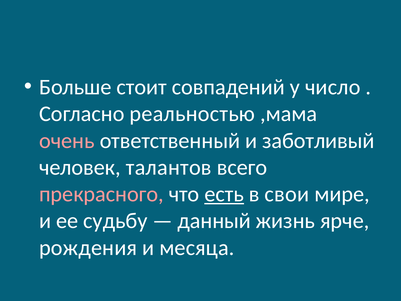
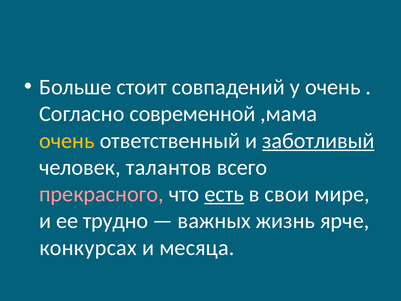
у число: число -> очень
реальностью: реальностью -> современной
очень at (67, 141) colour: pink -> yellow
заботливый underline: none -> present
судьбу: судьбу -> трудно
данный: данный -> важных
рождения: рождения -> конкурсах
